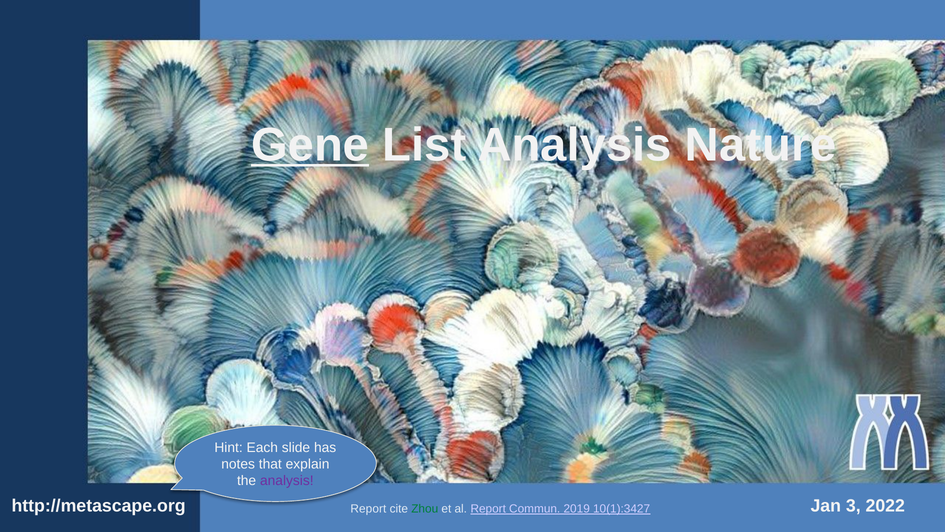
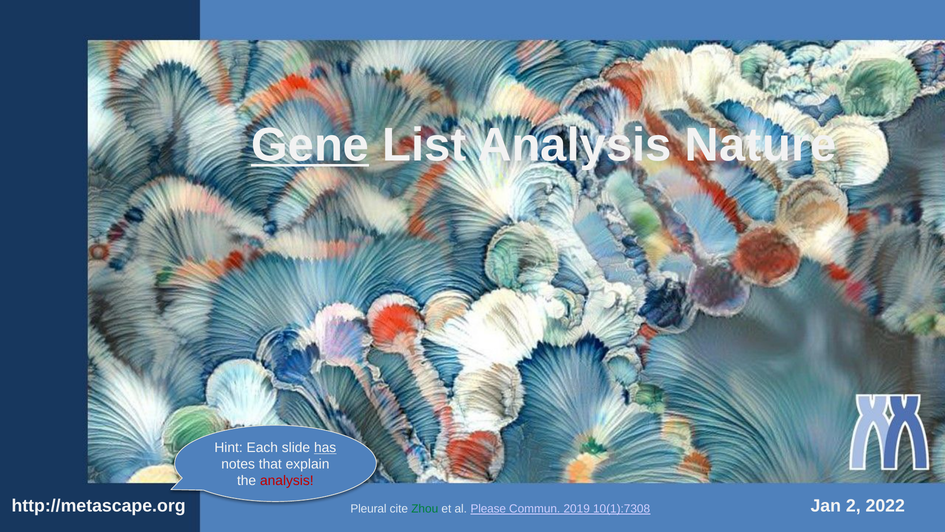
has underline: none -> present
analysis at (287, 480) colour: purple -> red
3: 3 -> 2
Report at (368, 508): Report -> Pleural
al Report: Report -> Please
10(1):3427: 10(1):3427 -> 10(1):7308
